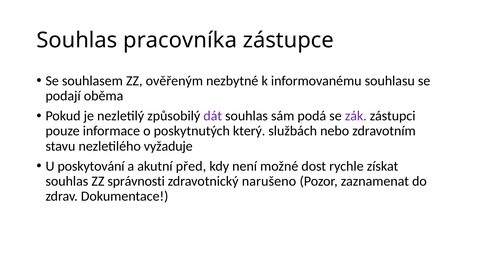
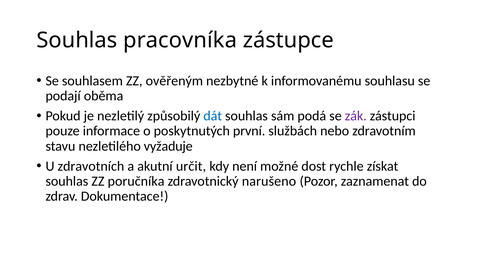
dát colour: purple -> blue
který: který -> první
poskytování: poskytování -> zdravotních
před: před -> určit
správnosti: správnosti -> poručníka
